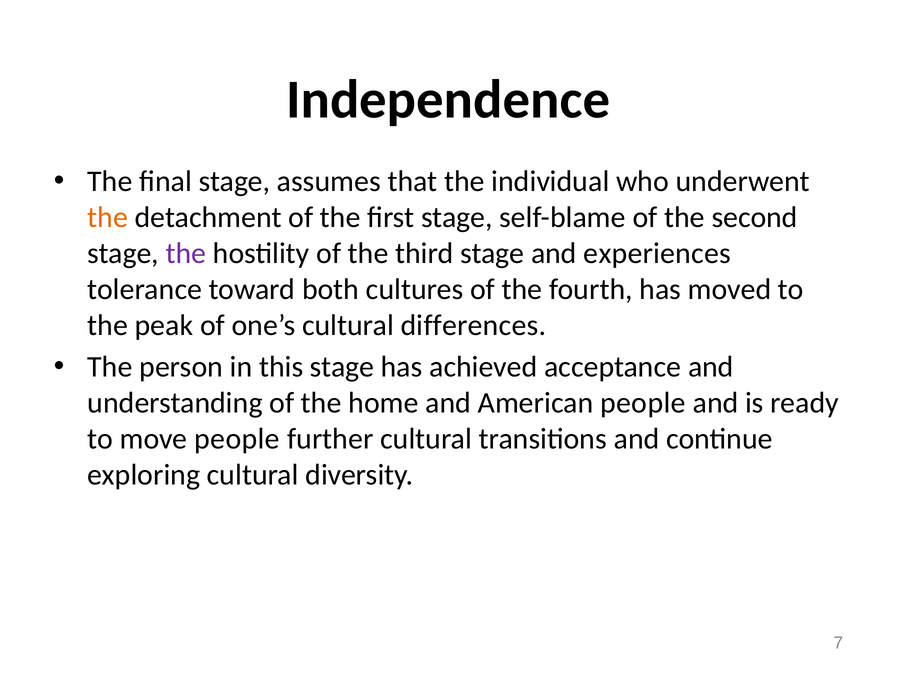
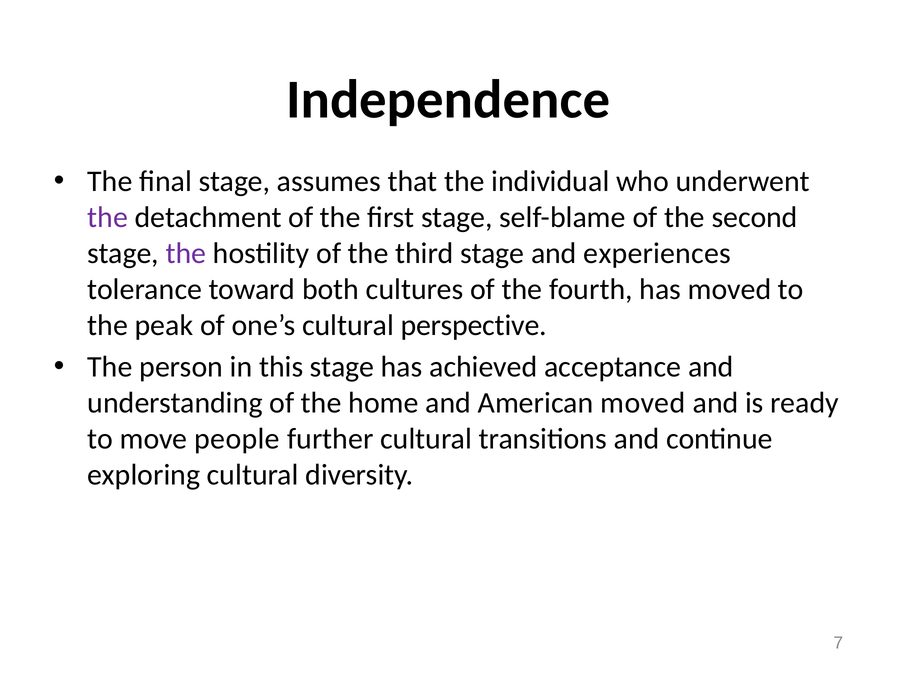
the at (108, 217) colour: orange -> purple
differences: differences -> perspective
American people: people -> moved
